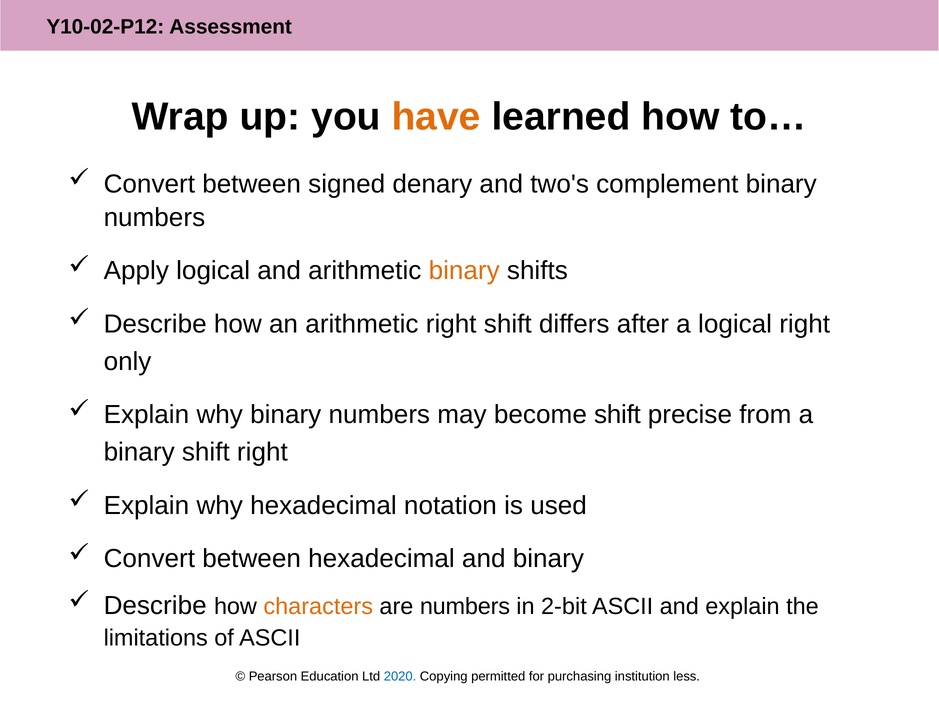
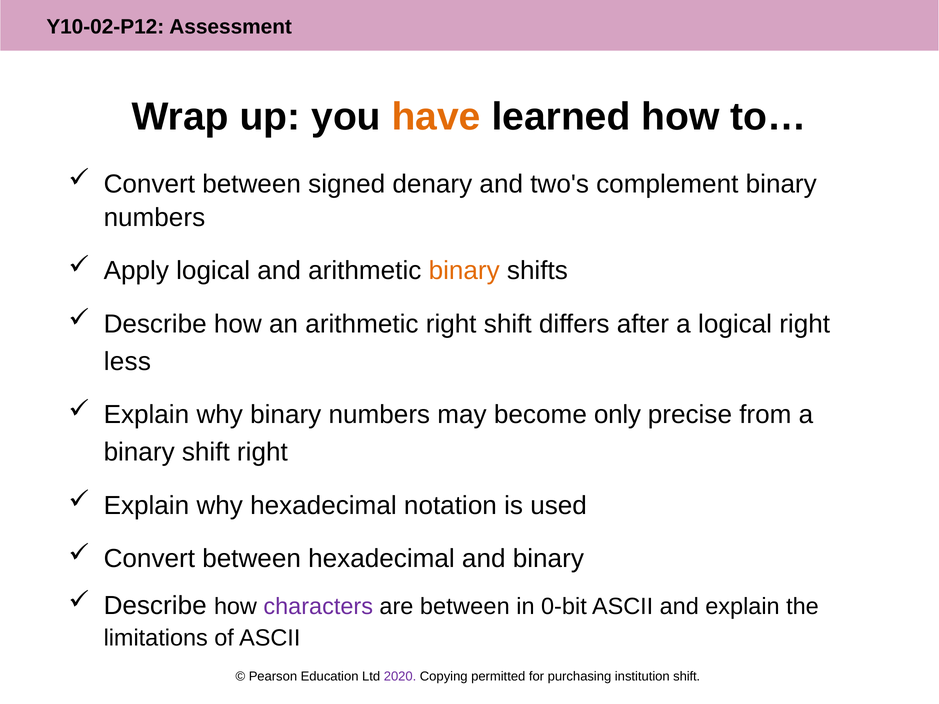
only: only -> less
become shift: shift -> only
characters colour: orange -> purple
are numbers: numbers -> between
2-bit: 2-bit -> 0-bit
2020 colour: blue -> purple
institution less: less -> shift
